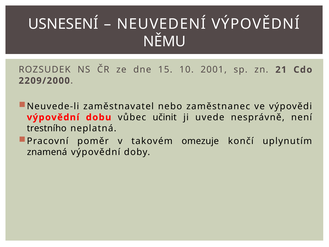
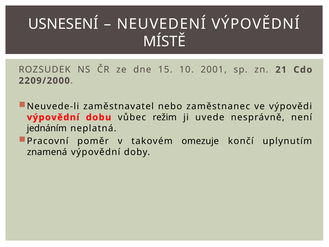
NĚMU: NĚMU -> MÍSTĚ
učinit: učinit -> režim
trestního: trestního -> jednáním
